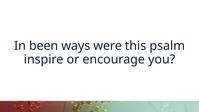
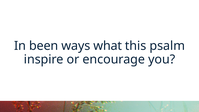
were: were -> what
